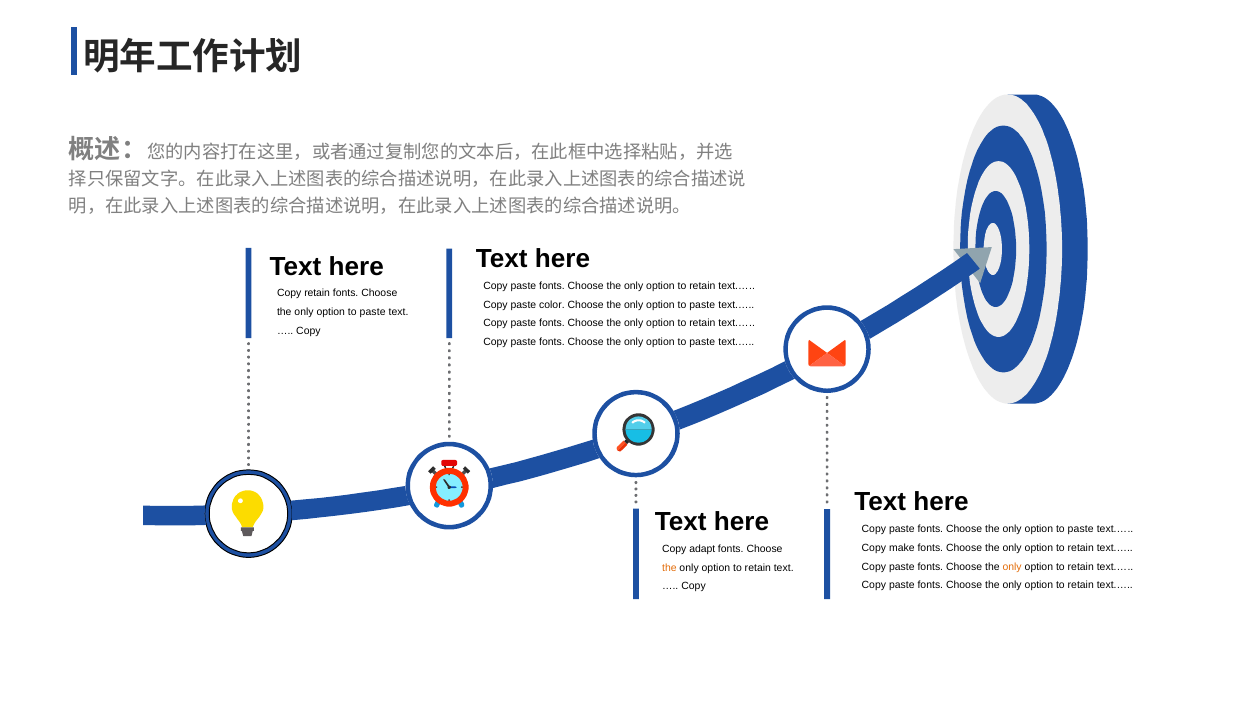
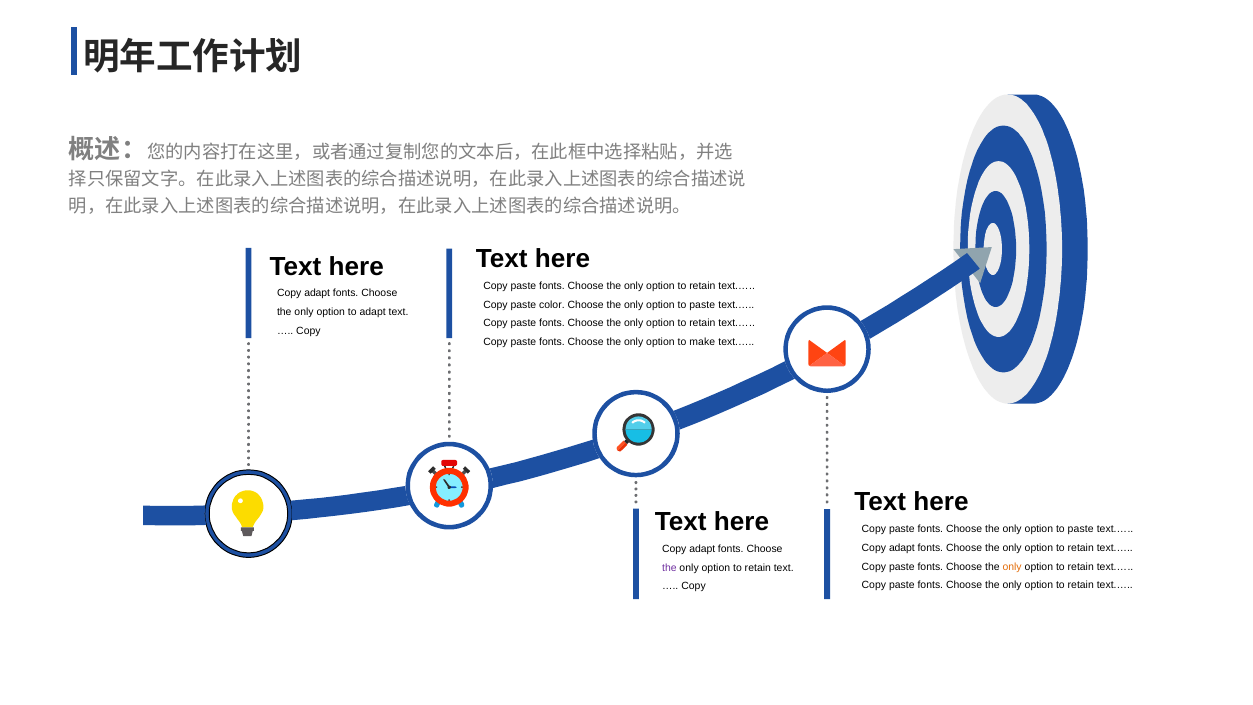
retain at (317, 293): retain -> adapt
paste at (373, 312): paste -> adapt
paste at (702, 342): paste -> make
make at (902, 548): make -> adapt
the at (669, 567) colour: orange -> purple
